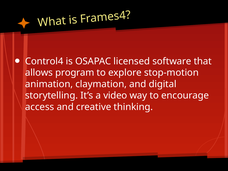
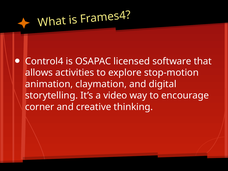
program: program -> activities
access: access -> corner
